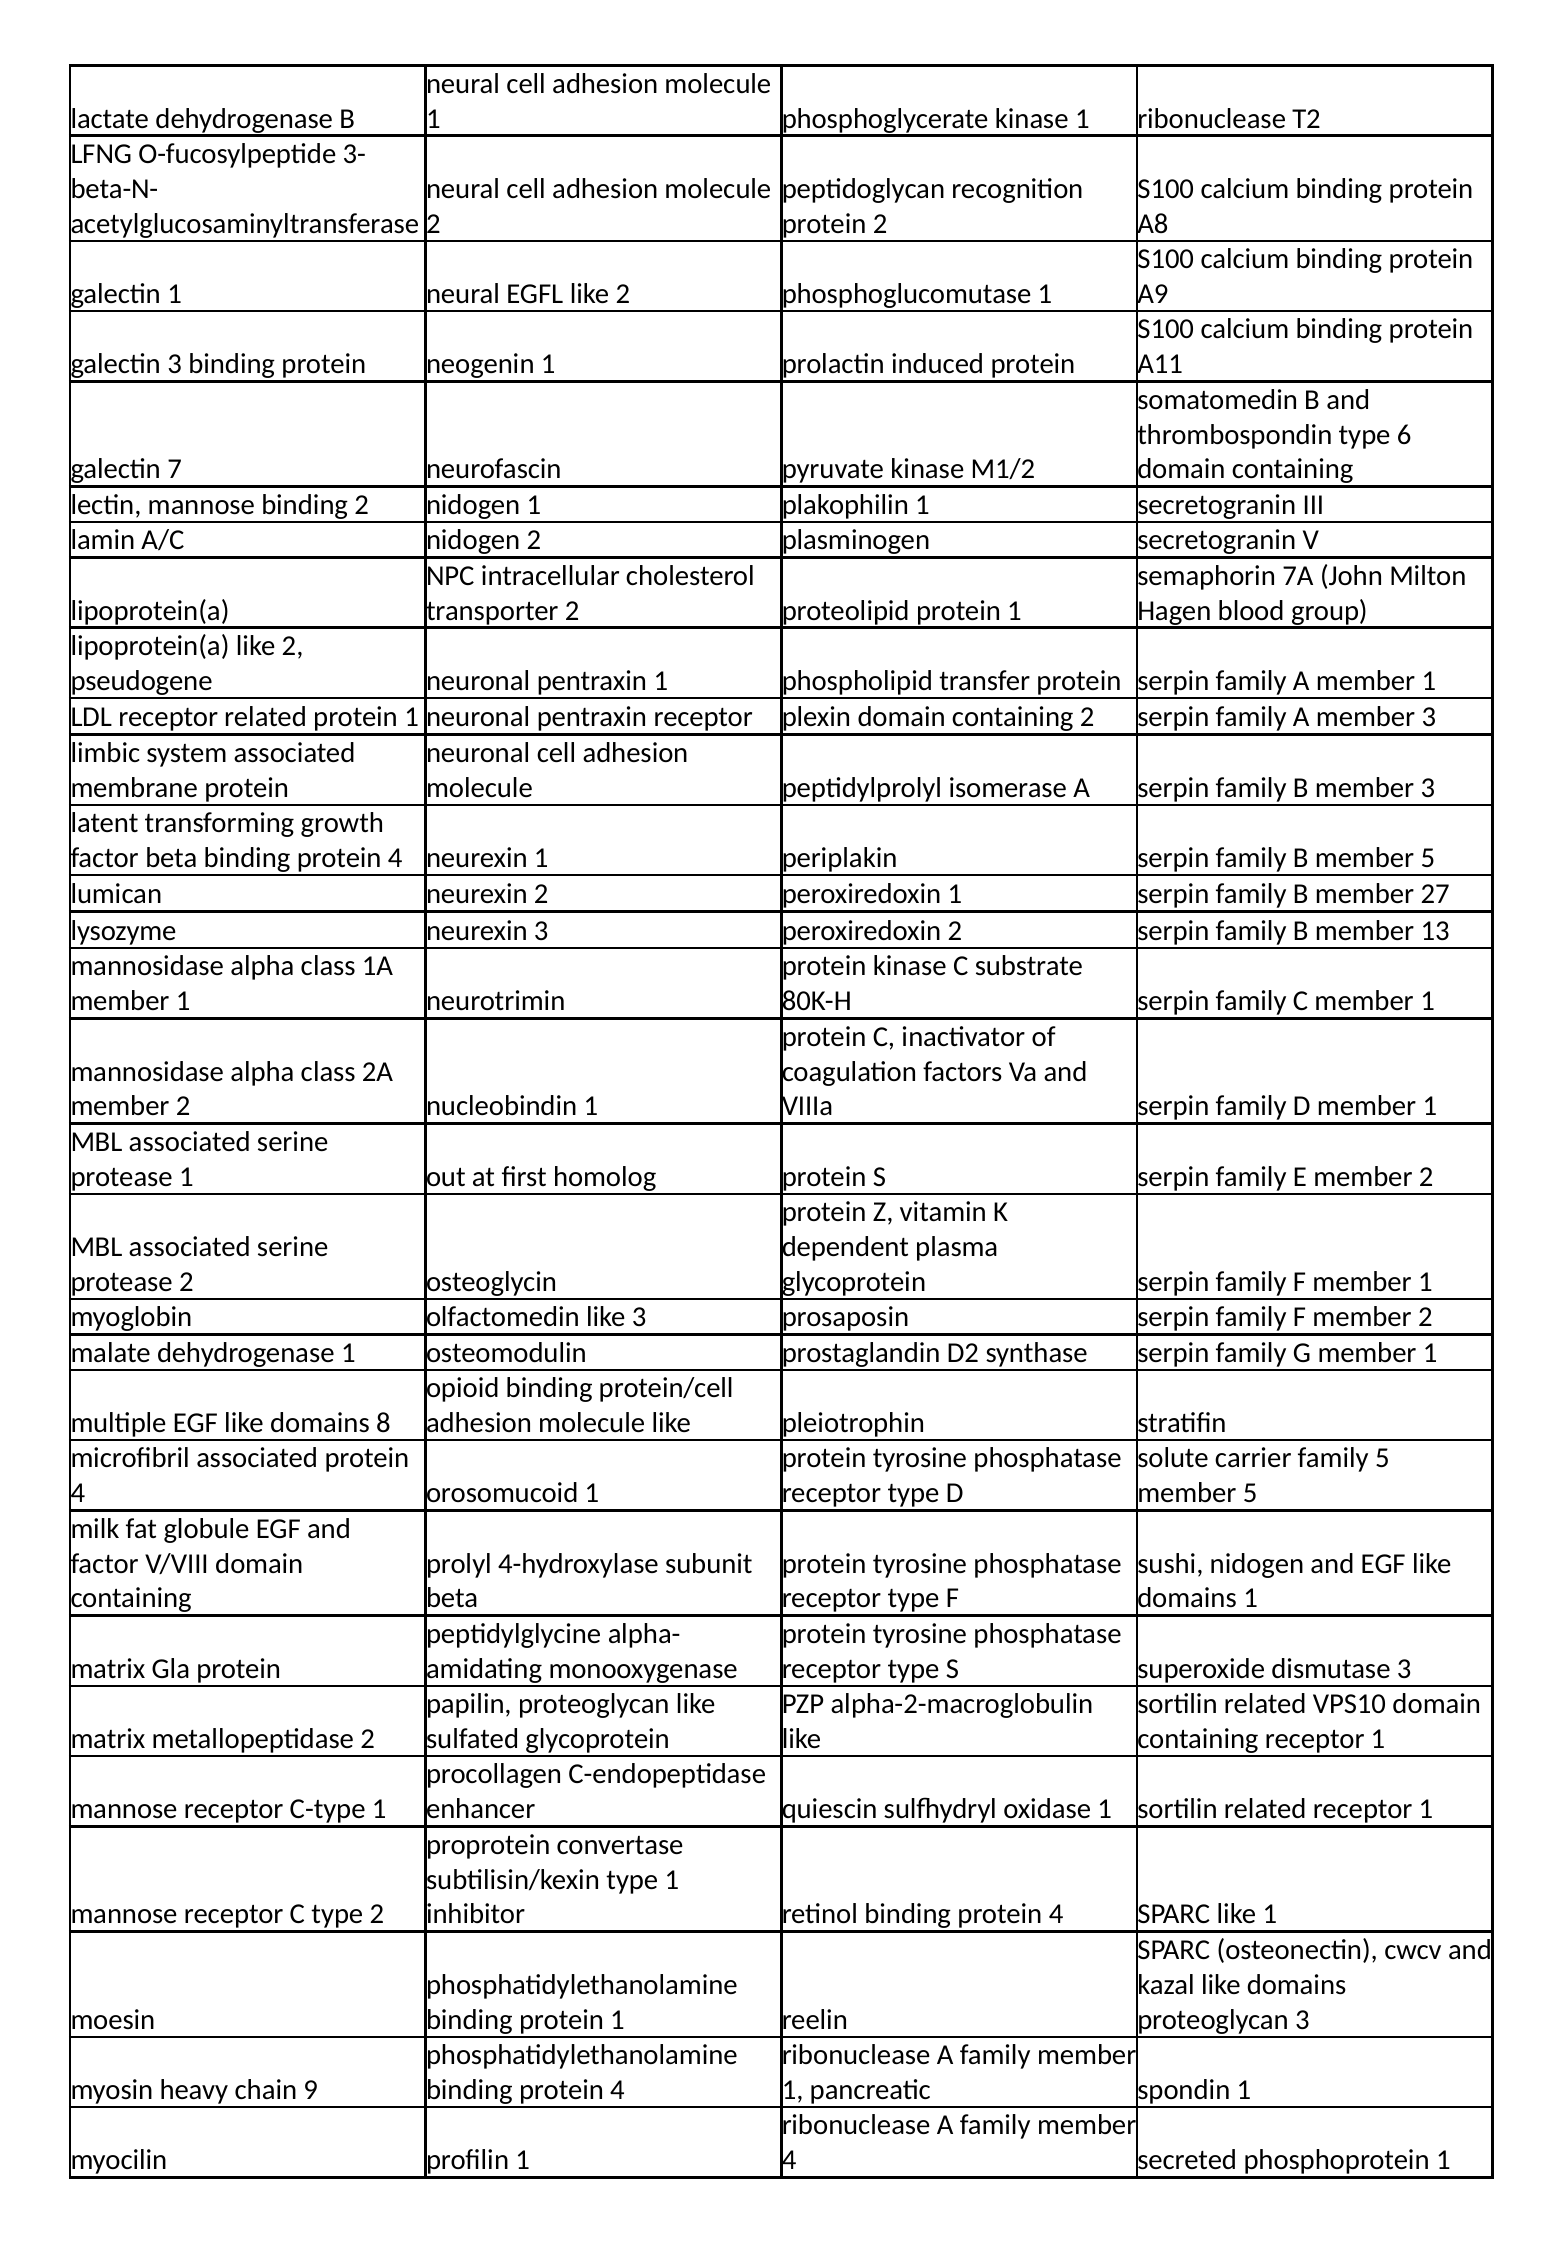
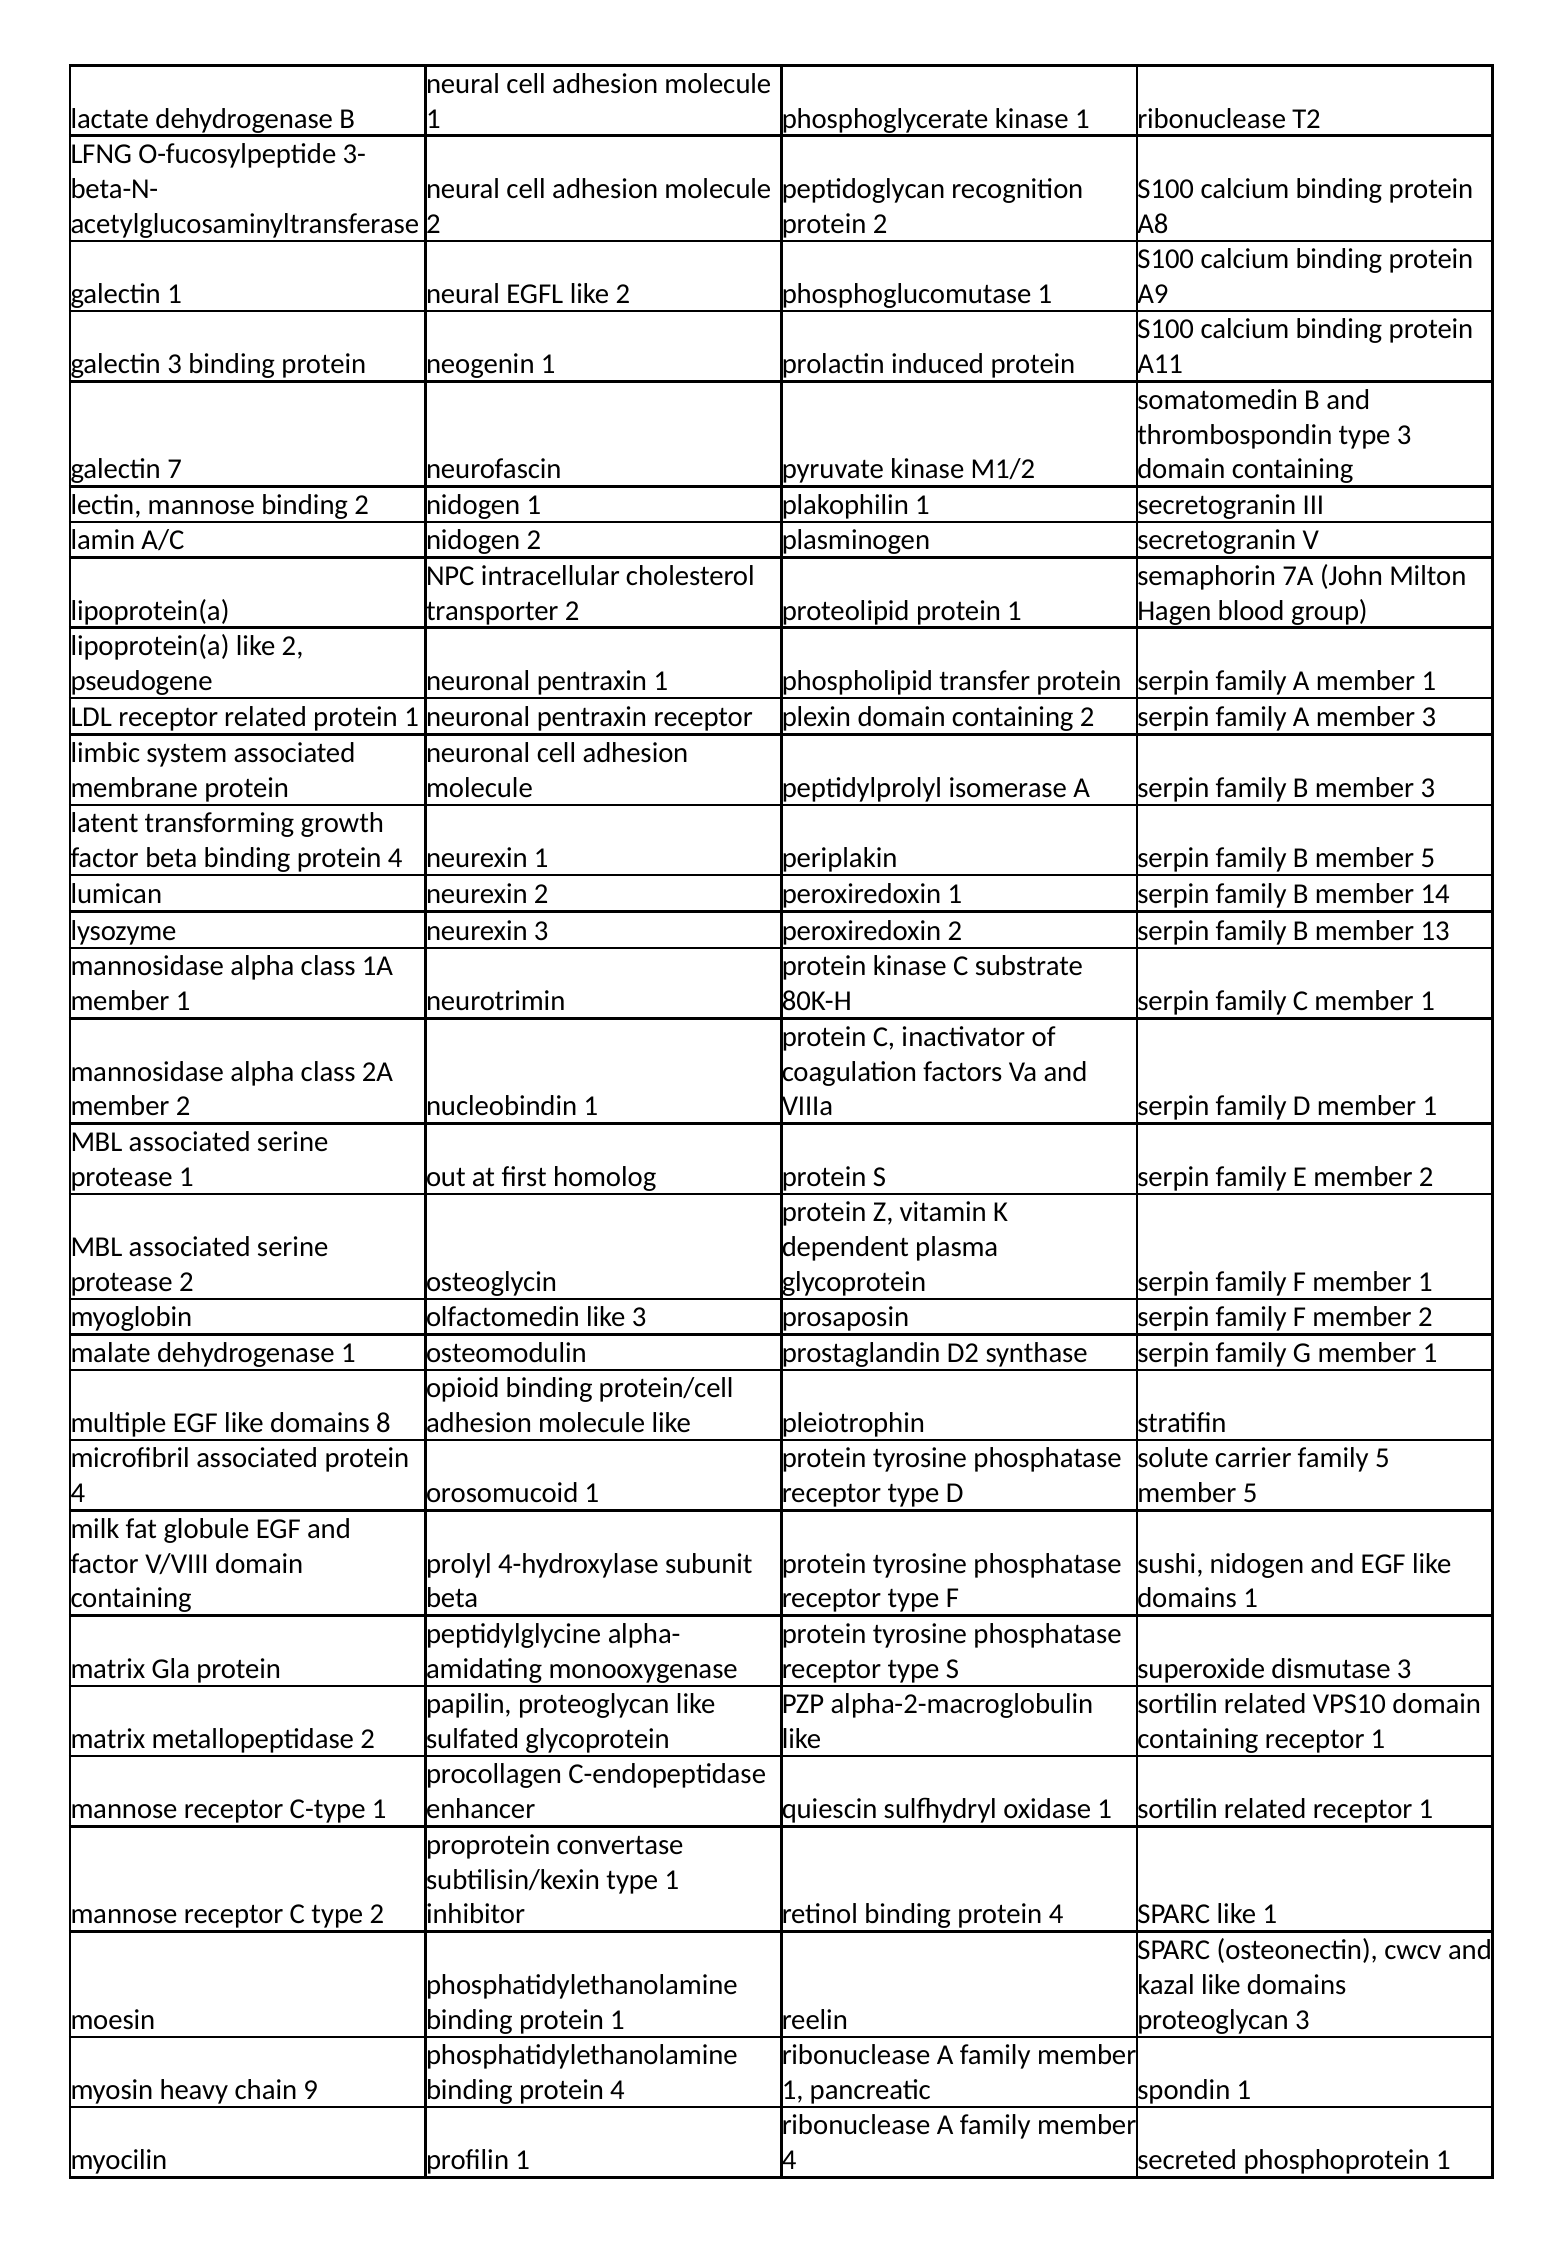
type 6: 6 -> 3
27: 27 -> 14
